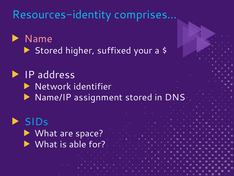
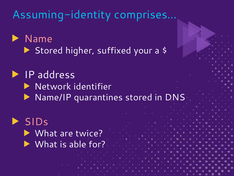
Resources-identity: Resources-identity -> Assuming-identity
assignment: assignment -> quarantines
SIDs colour: light blue -> pink
space: space -> twice
